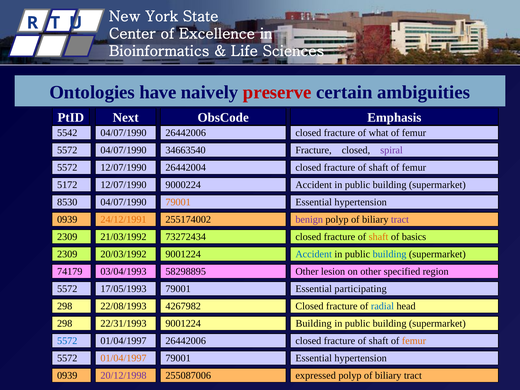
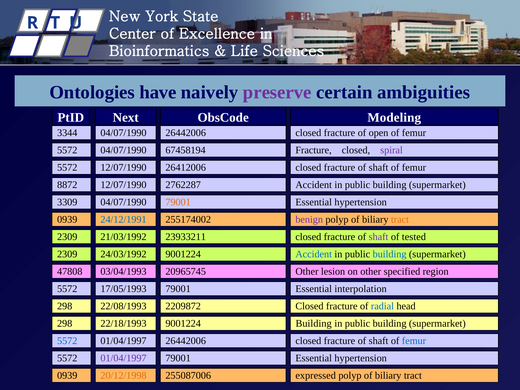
preserve colour: red -> purple
Emphasis: Emphasis -> Modeling
5542: 5542 -> 3344
what: what -> open
34663540: 34663540 -> 67458194
26442004: 26442004 -> 26412006
5172: 5172 -> 8872
9000224: 9000224 -> 2762287
8530: 8530 -> 3309
24/12/1991 colour: orange -> blue
tract at (400, 220) colour: purple -> orange
73272434: 73272434 -> 23933211
shaft at (379, 237) colour: orange -> purple
basics: basics -> tested
20/03/1992: 20/03/1992 -> 24/03/1992
74179: 74179 -> 47808
58298895: 58298895 -> 20965745
participating: participating -> interpolation
4267982: 4267982 -> 2209872
22/31/1993: 22/31/1993 -> 22/18/1993
femur at (414, 341) colour: orange -> blue
01/04/1997 at (124, 358) colour: orange -> purple
20/12/1998 colour: purple -> orange
